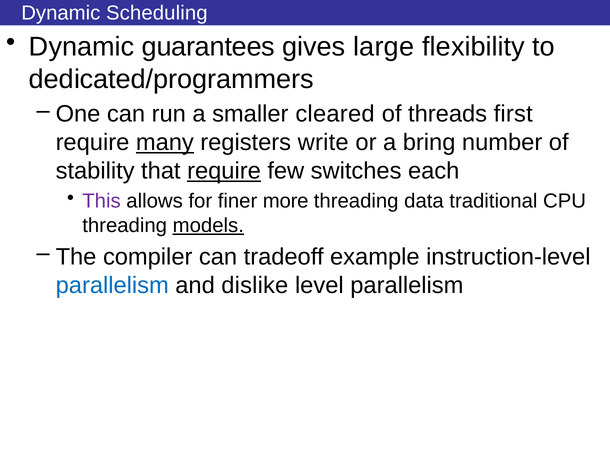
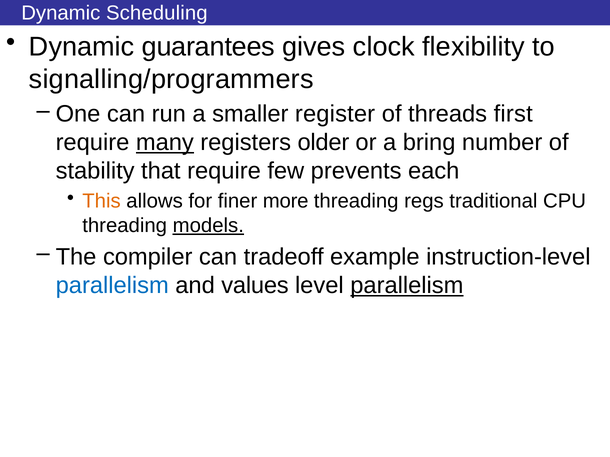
large: large -> clock
dedicated/programmers: dedicated/programmers -> signalling/programmers
cleared: cleared -> register
write: write -> older
require at (224, 171) underline: present -> none
switches: switches -> prevents
This colour: purple -> orange
data: data -> regs
dislike: dislike -> values
parallelism at (407, 286) underline: none -> present
